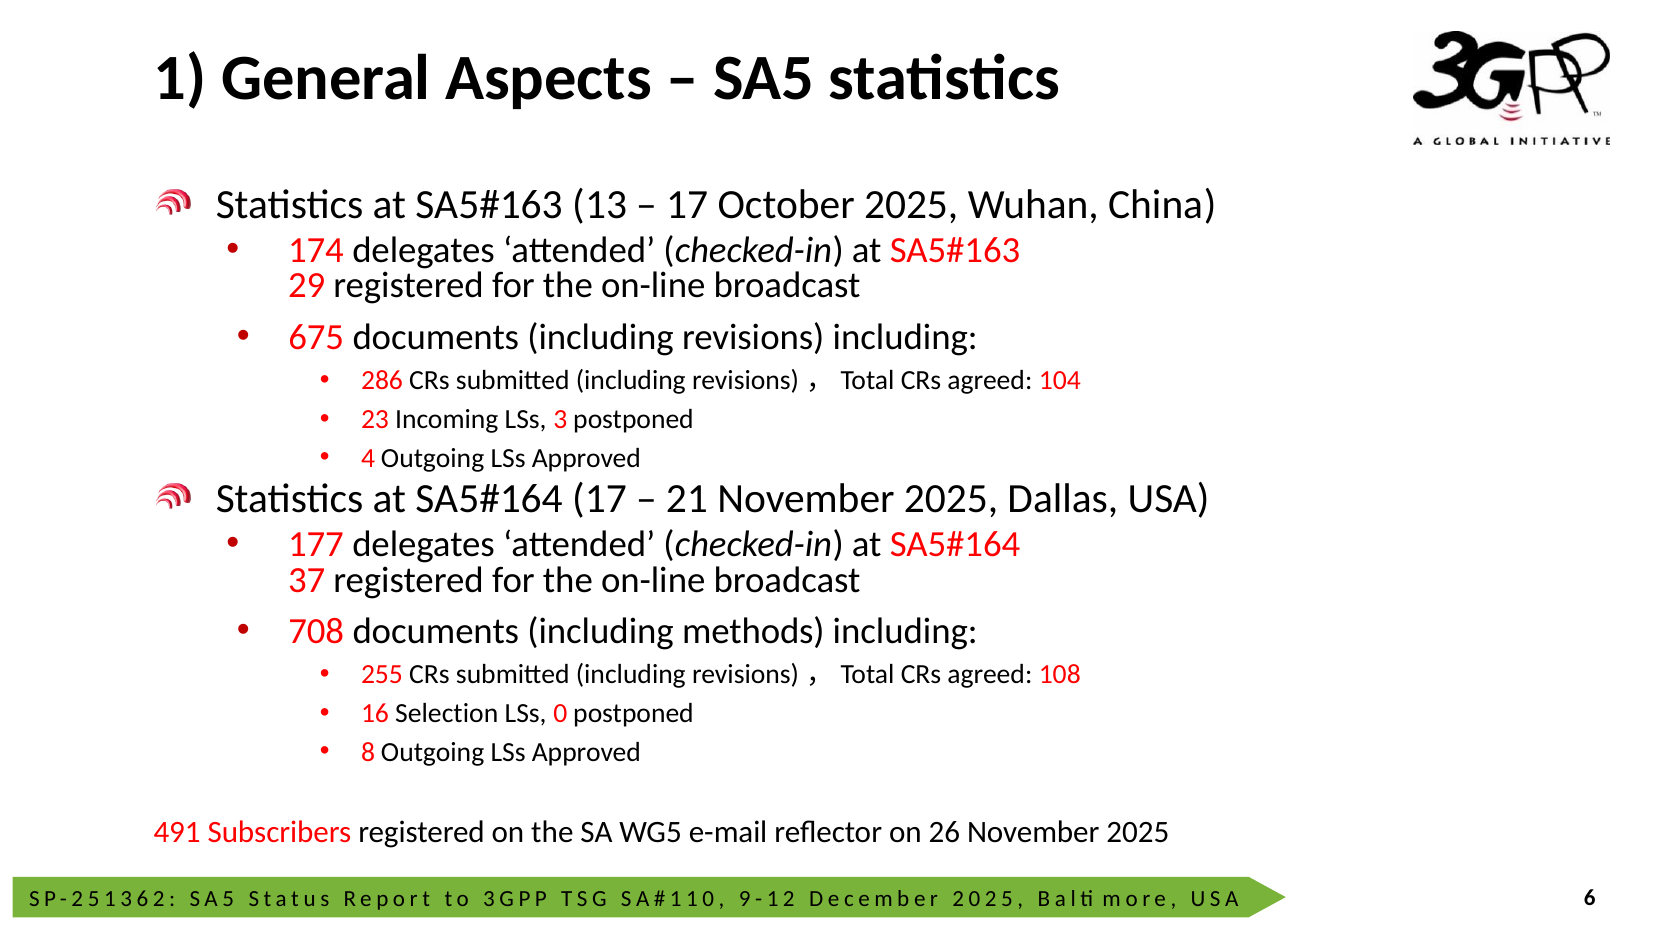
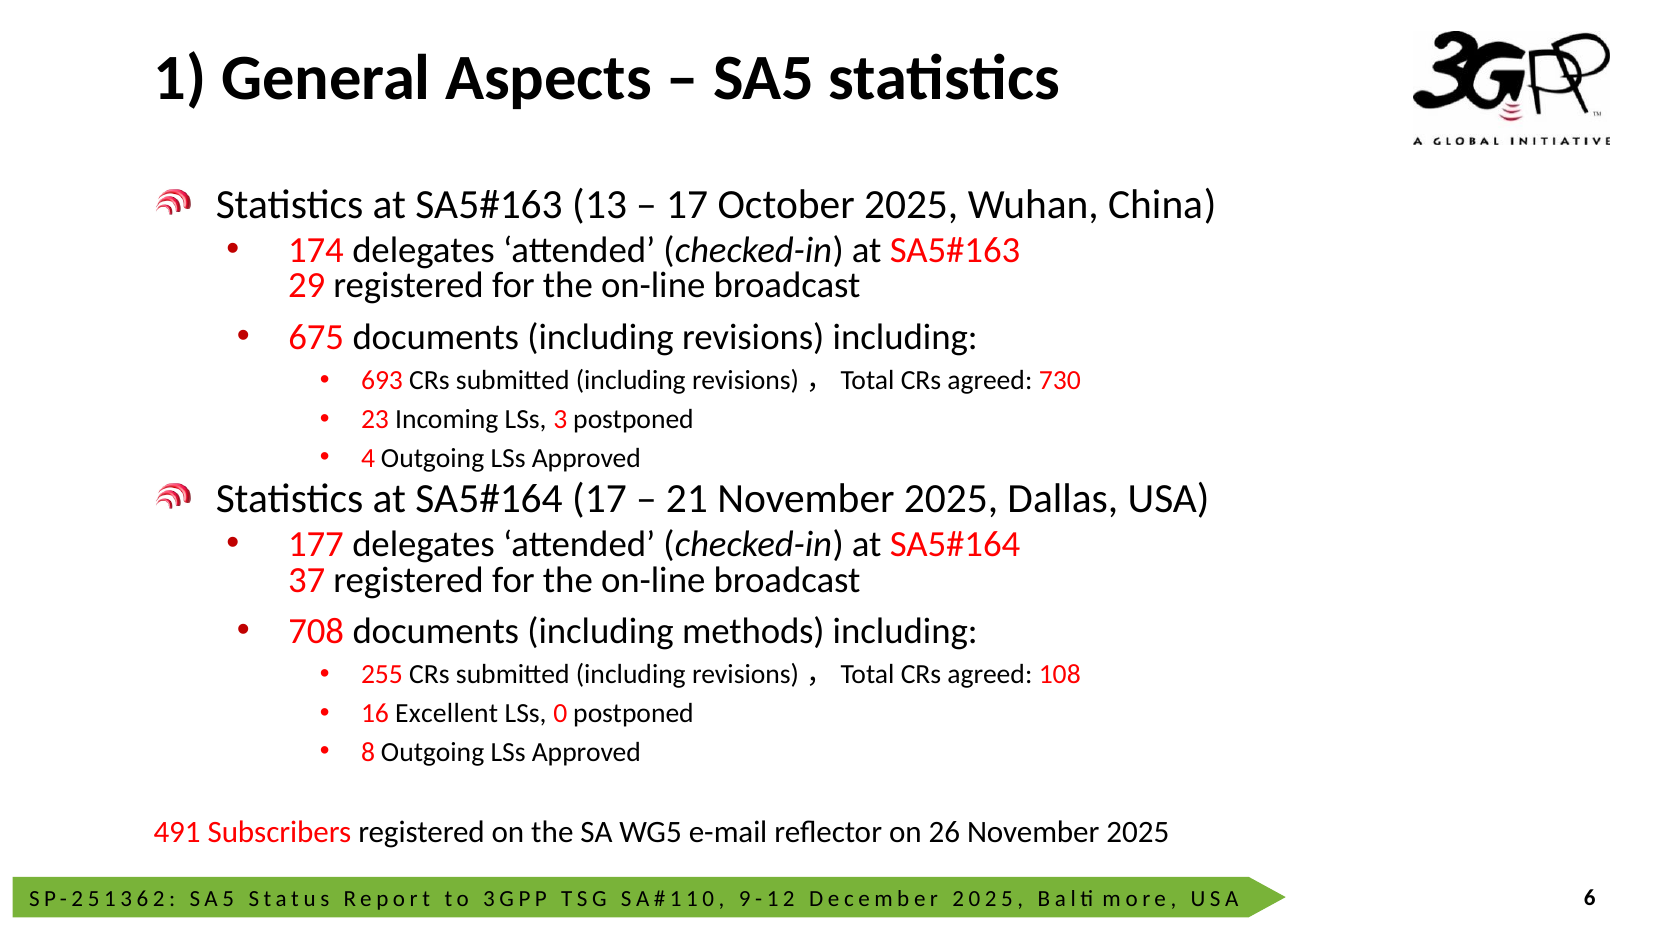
286: 286 -> 693
104: 104 -> 730
Selection: Selection -> Excellent
